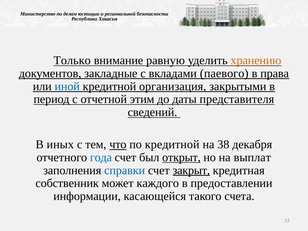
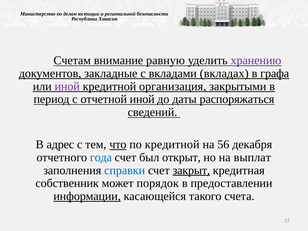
Только: Только -> Счетам
хранению colour: orange -> purple
паевого: паевого -> вкладах
права: права -> графа
иной at (67, 86) colour: blue -> purple
отчетной этим: этим -> иной
представителя: представителя -> распоряжаться
иных: иных -> адрес
38: 38 -> 56
открыт underline: present -> none
каждого: каждого -> порядок
информации underline: none -> present
